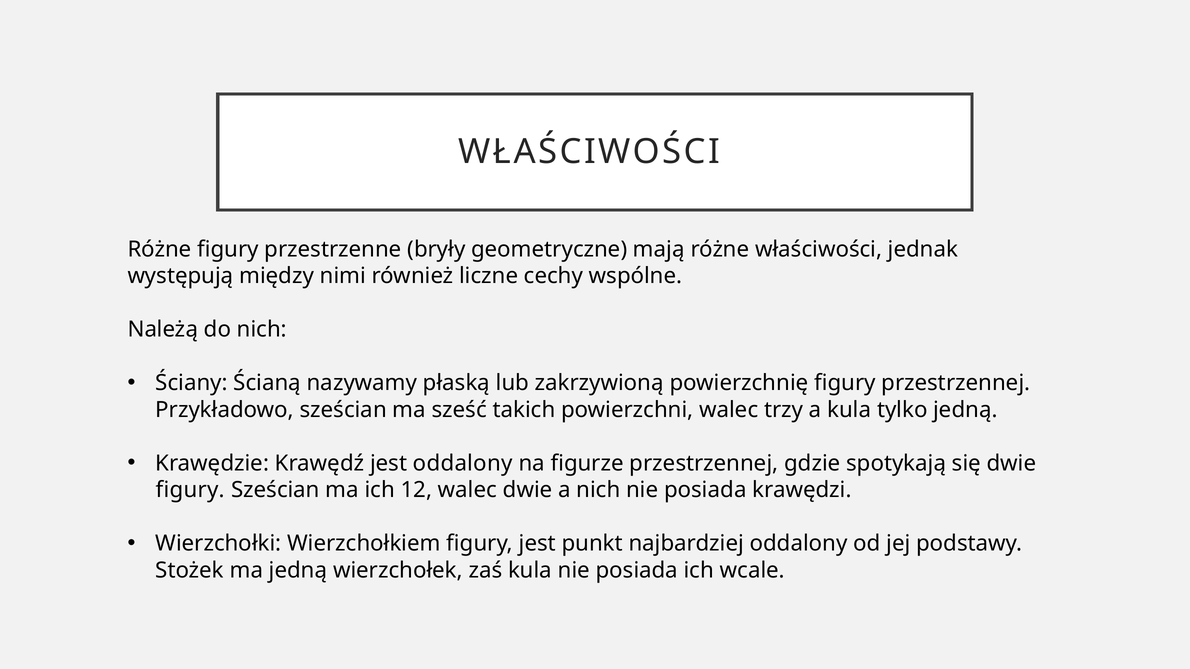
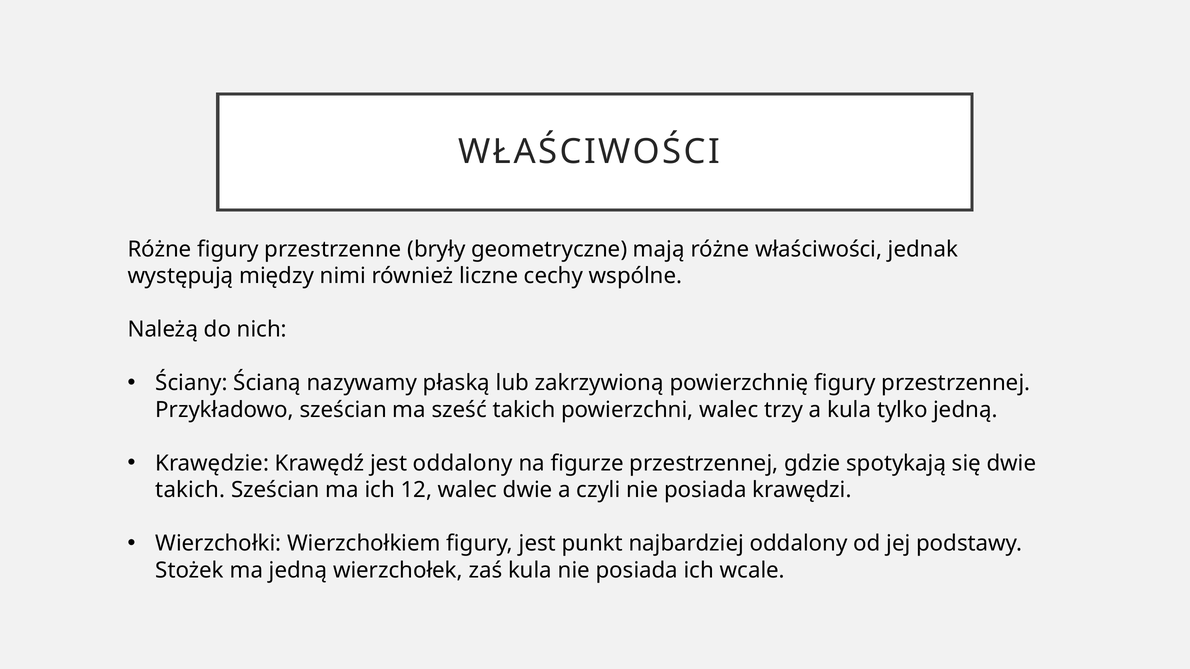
figury at (190, 490): figury -> takich
a nich: nich -> czyli
